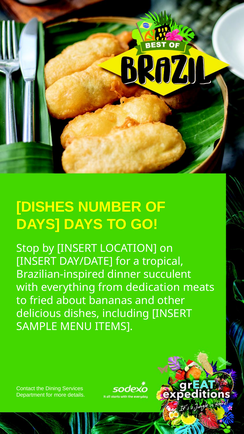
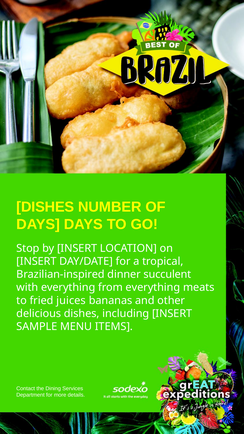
from dedication: dedication -> everything
about: about -> juices
